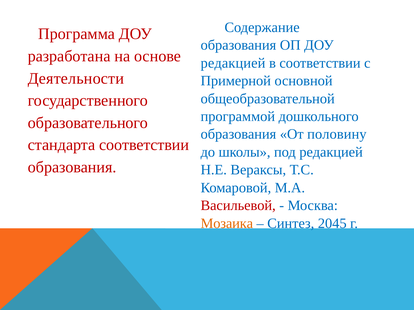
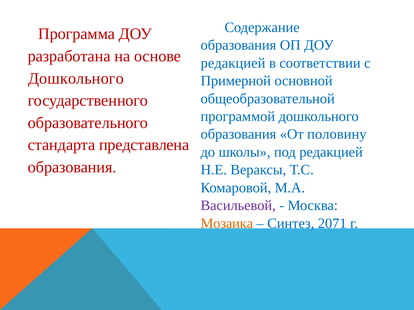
Деятельности at (76, 78): Деятельности -> Дошкольного
стандарта соответствии: соответствии -> представлена
Васильевой colour: red -> purple
2045: 2045 -> 2071
